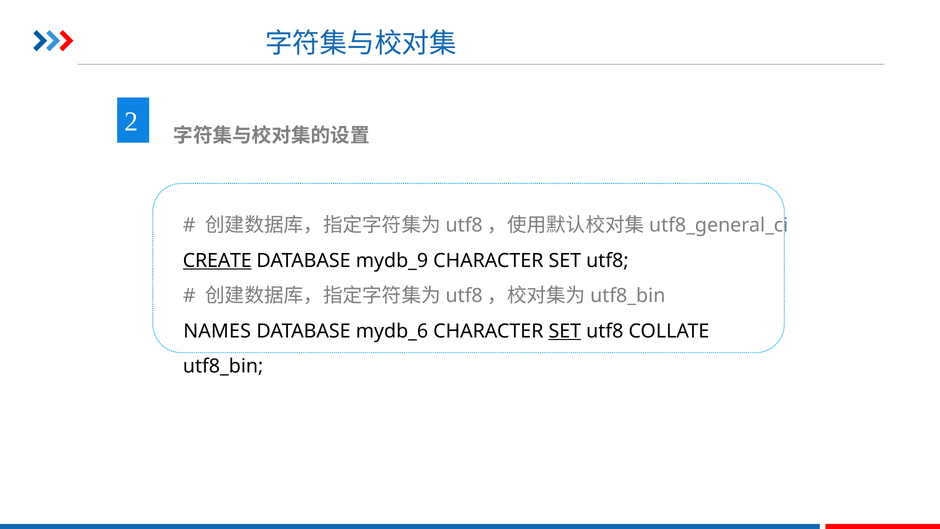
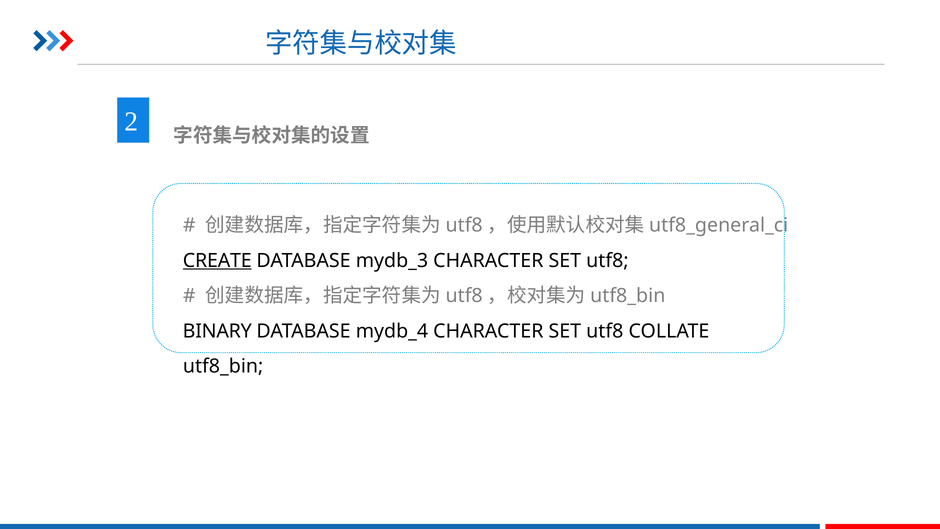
mydb_9: mydb_9 -> mydb_3
NAMES: NAMES -> BINARY
mydb_6: mydb_6 -> mydb_4
SET at (565, 331) underline: present -> none
